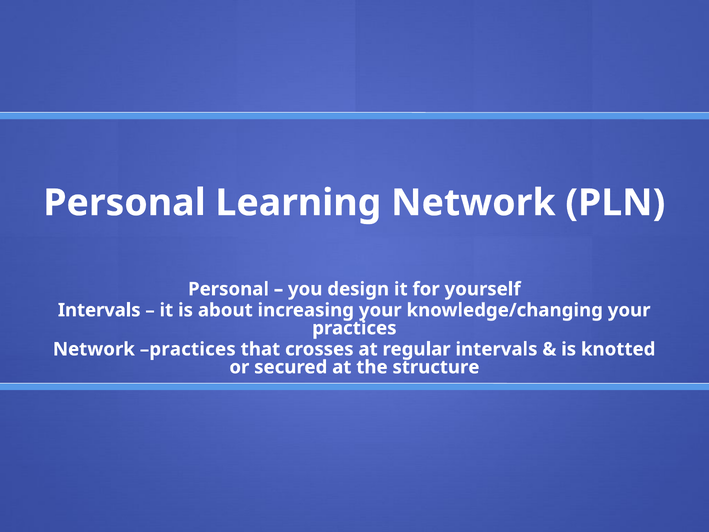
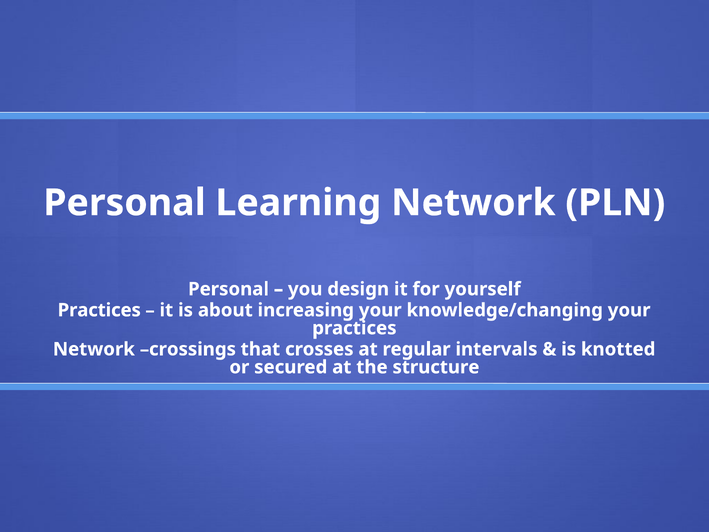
Intervals at (99, 310): Intervals -> Practices
Network practices: practices -> crossings
